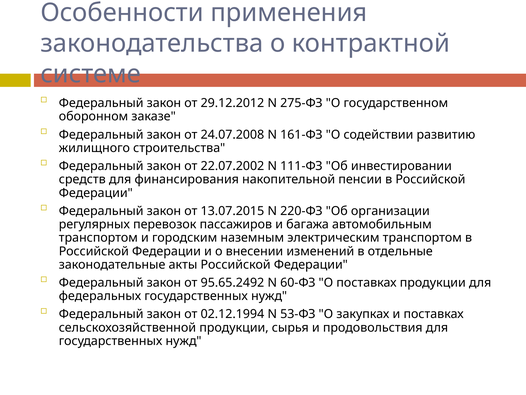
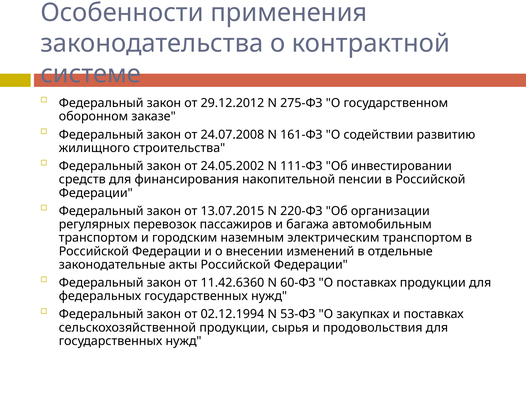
22.07.2002: 22.07.2002 -> 24.05.2002
95.65.2492: 95.65.2492 -> 11.42.6360
